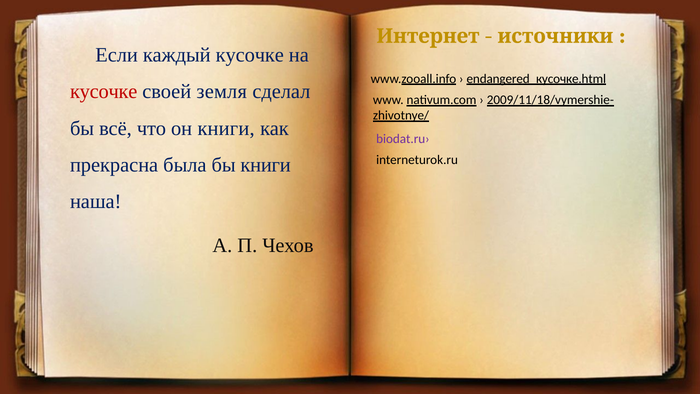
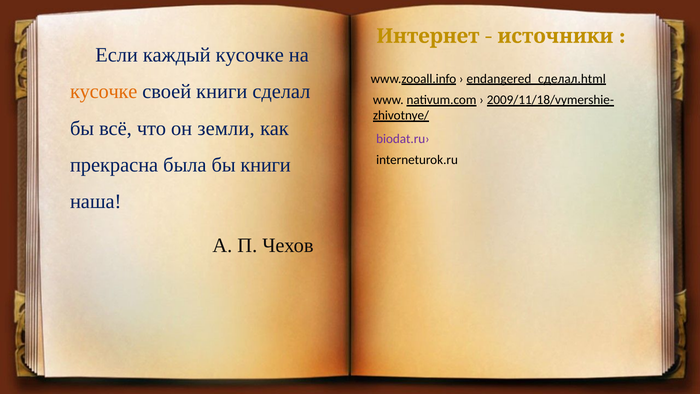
endangered_кусочке.html: endangered_кусочке.html -> endangered_сделал.html
кусочке at (104, 92) colour: red -> orange
своей земля: земля -> книги
он книги: книги -> земли
